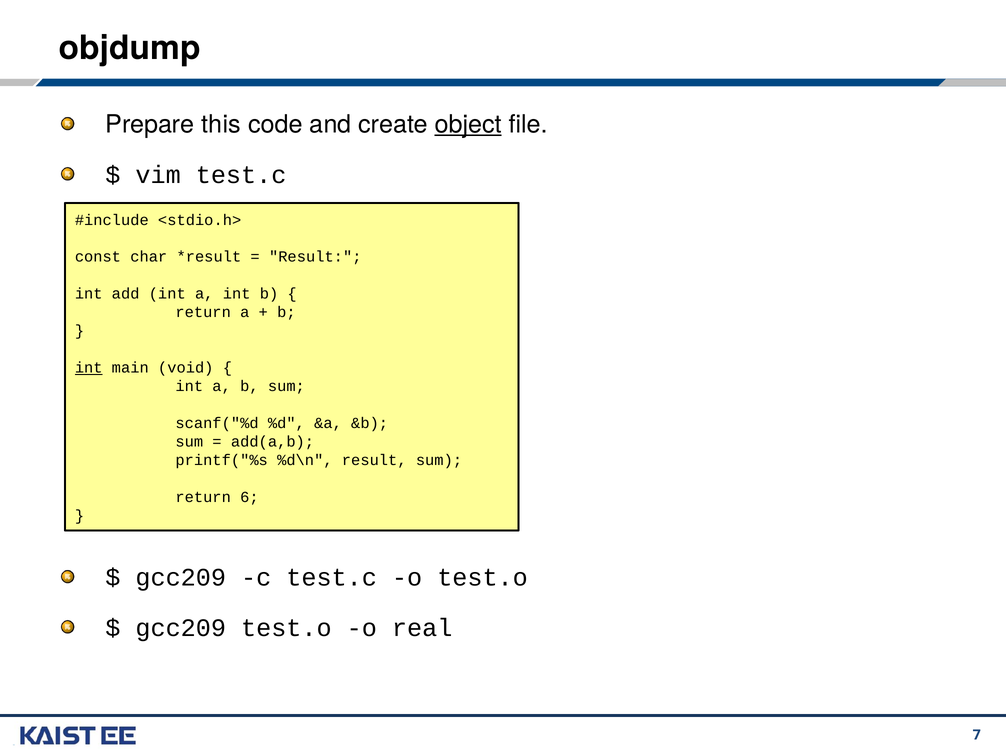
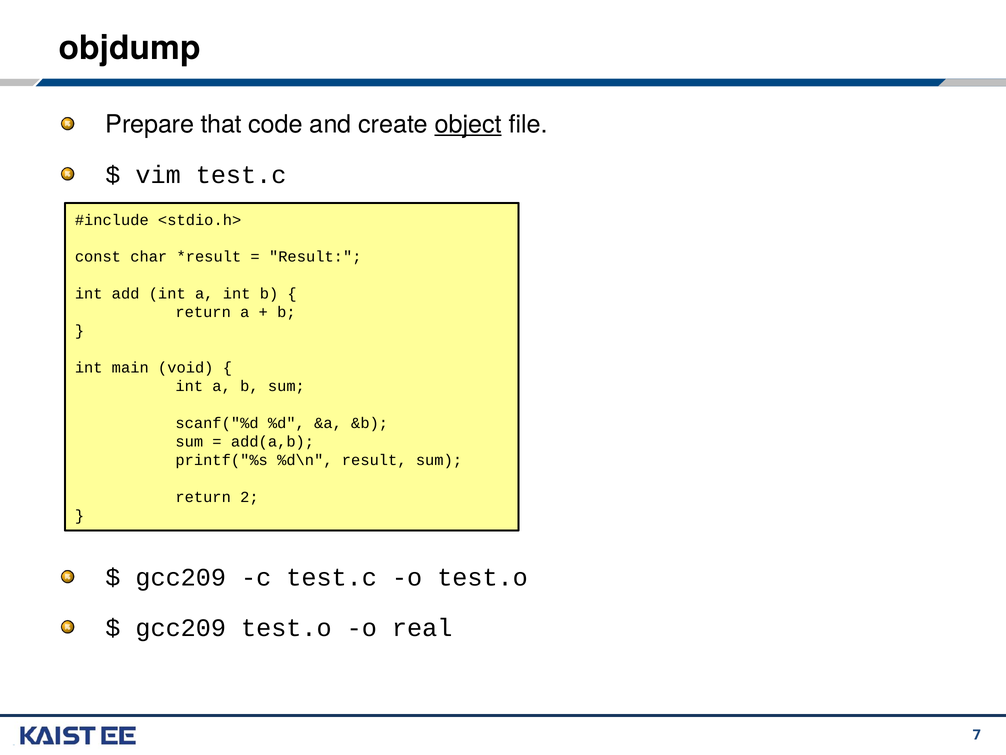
this: this -> that
int at (89, 367) underline: present -> none
6: 6 -> 2
